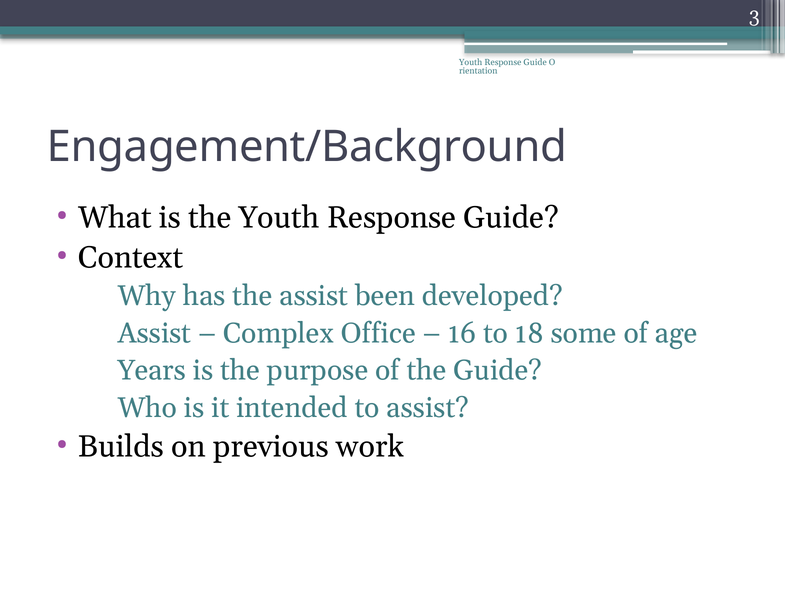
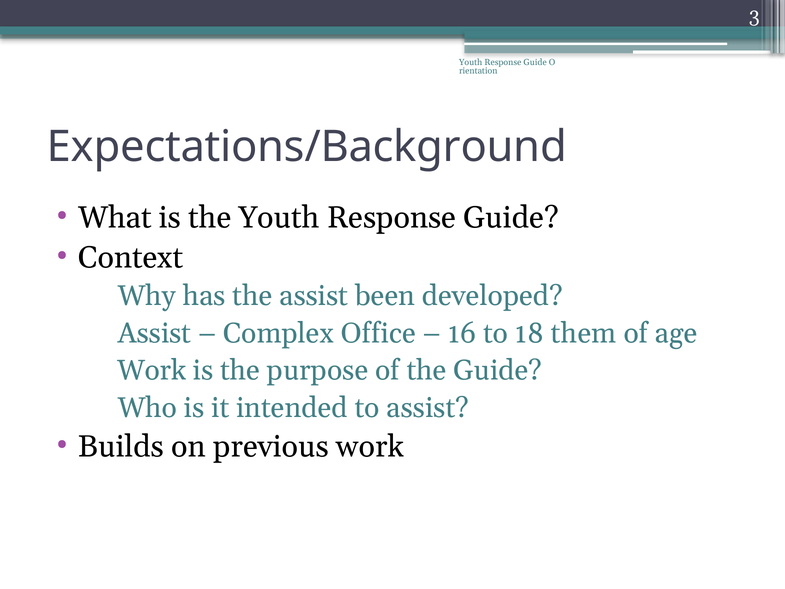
Engagement/Background: Engagement/Background -> Expectations/Background
some: some -> them
Years at (152, 370): Years -> Work
